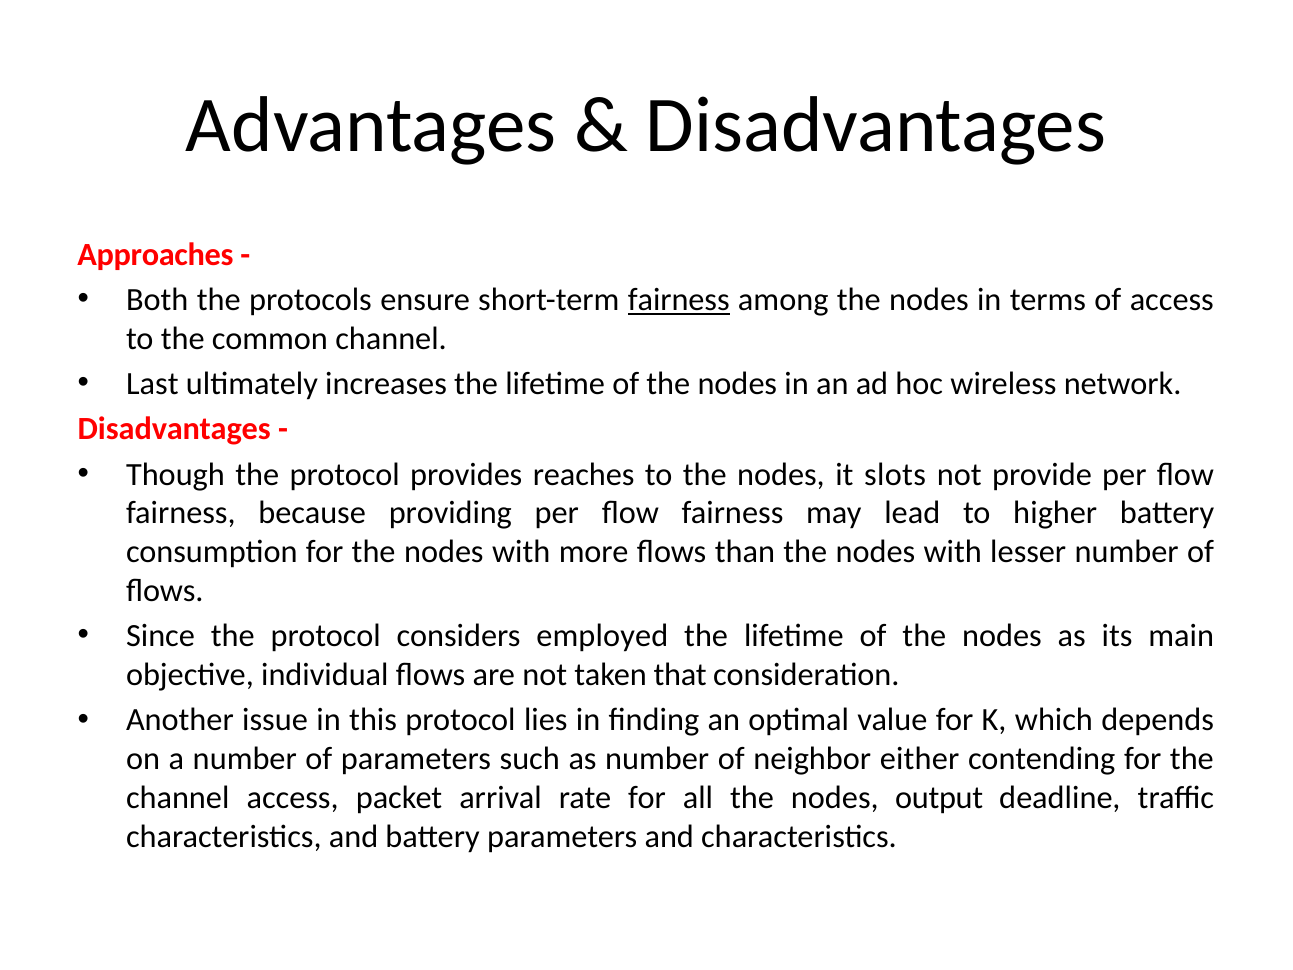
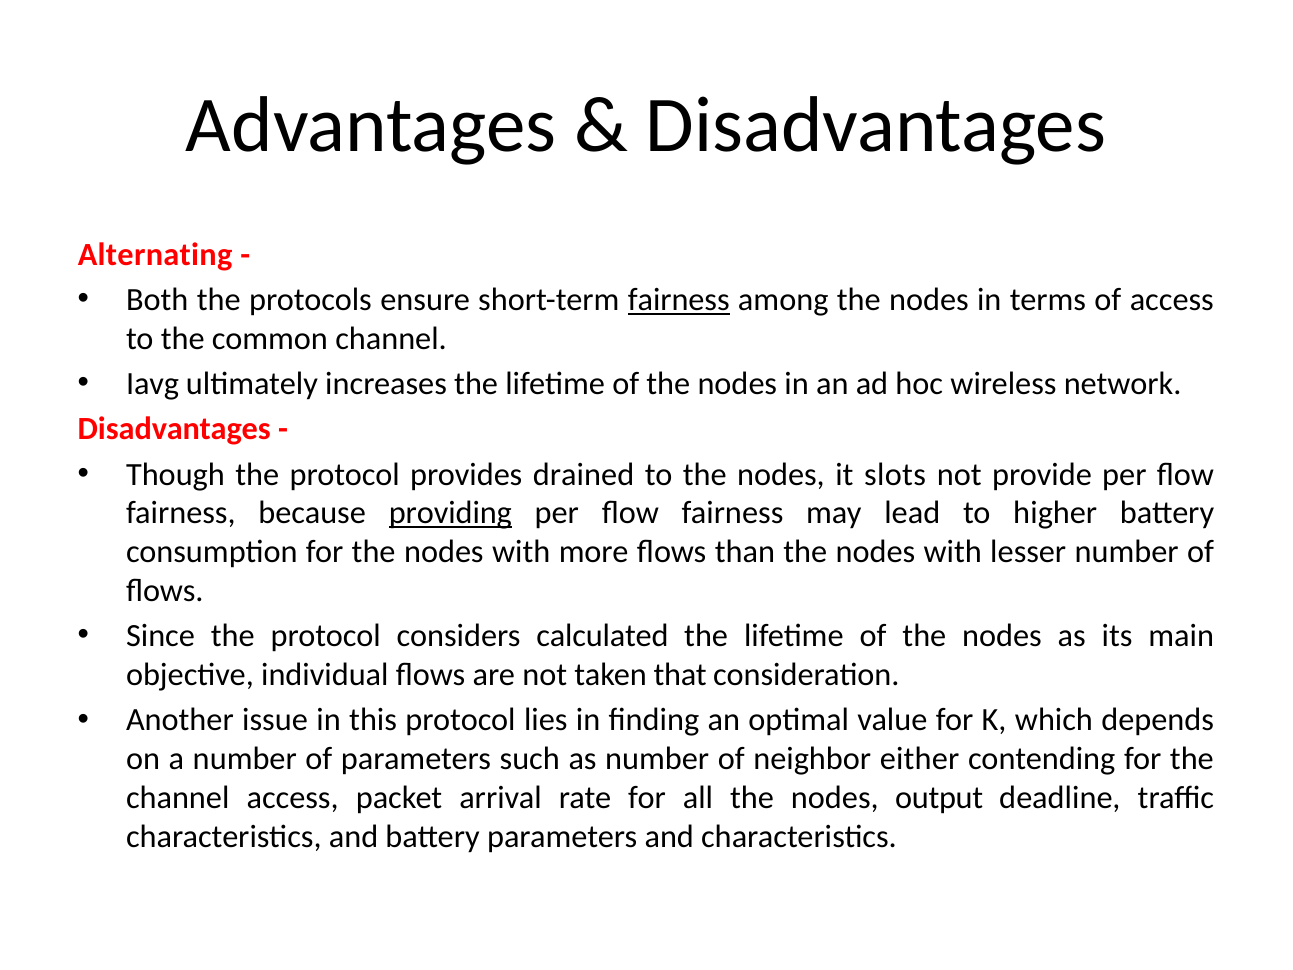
Approaches: Approaches -> Alternating
Last: Last -> Iavg
reaches: reaches -> drained
providing underline: none -> present
employed: employed -> calculated
